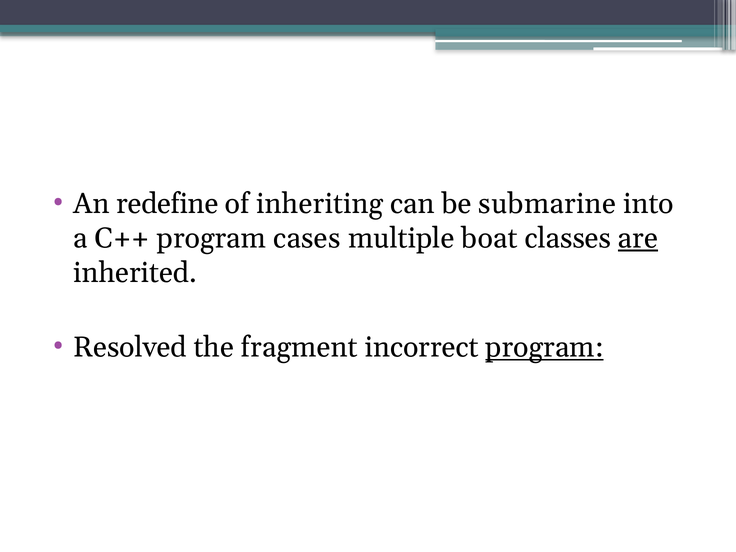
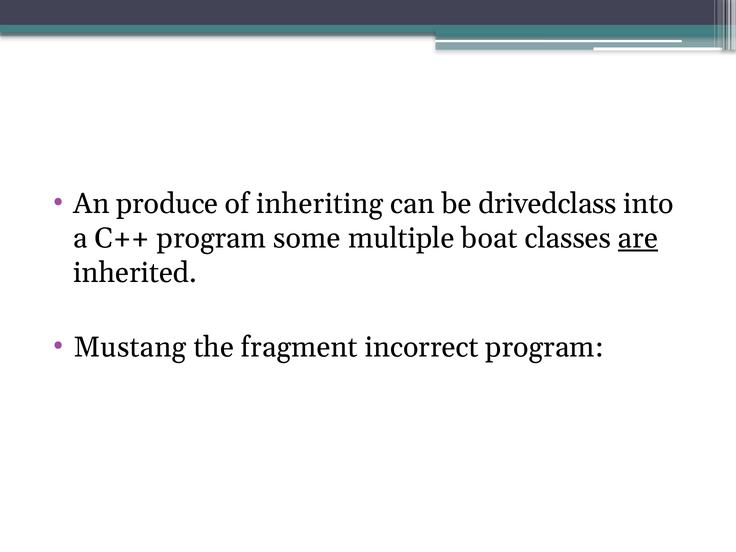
redefine: redefine -> produce
submarine: submarine -> drivedclass
cases: cases -> some
Resolved: Resolved -> Mustang
program at (545, 347) underline: present -> none
